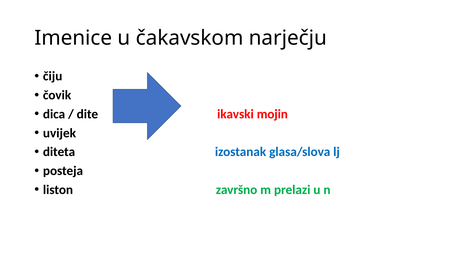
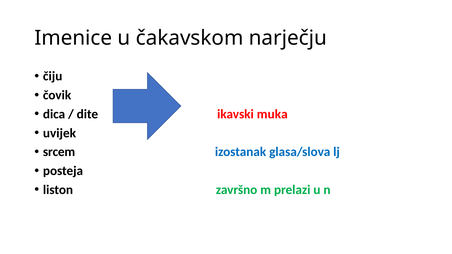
mojin: mojin -> muka
diteta: diteta -> srcem
